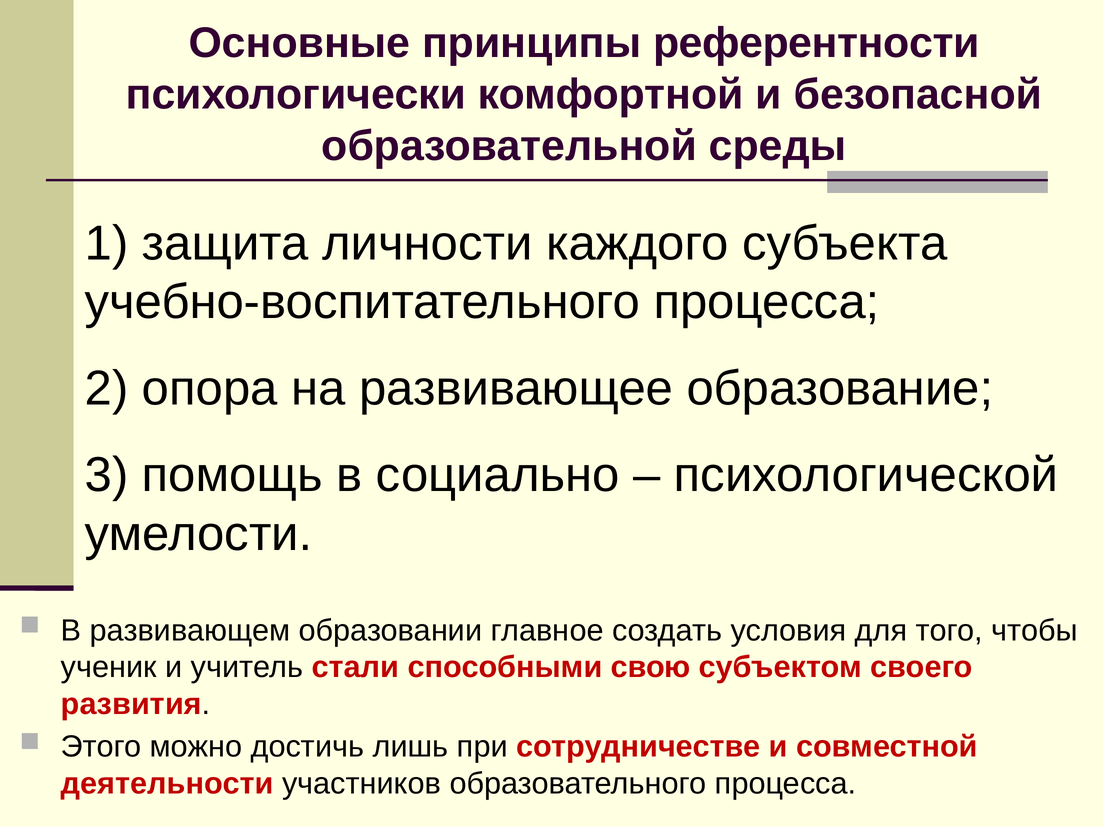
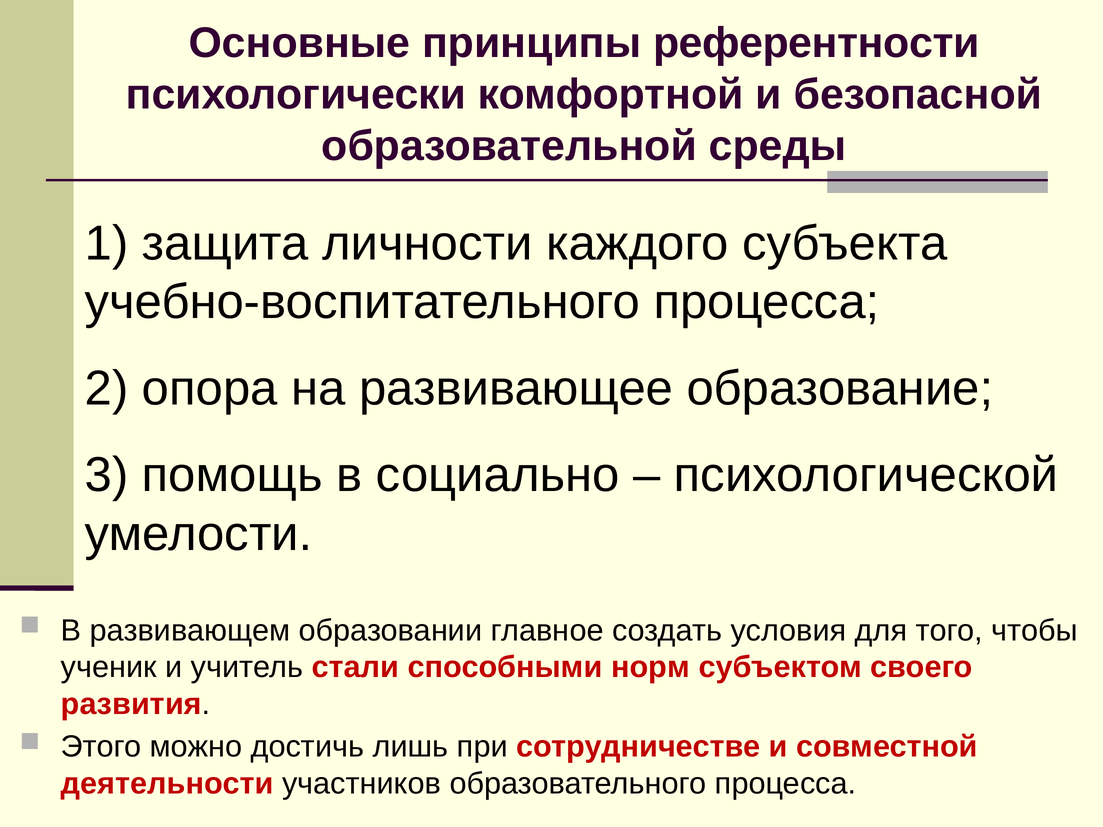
свою: свою -> норм
